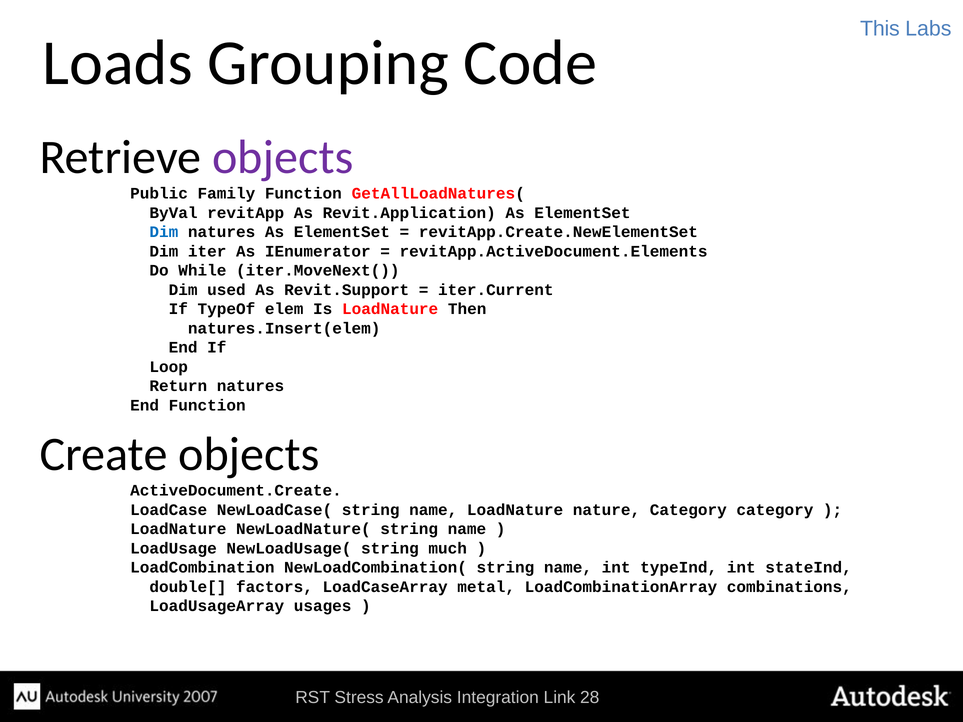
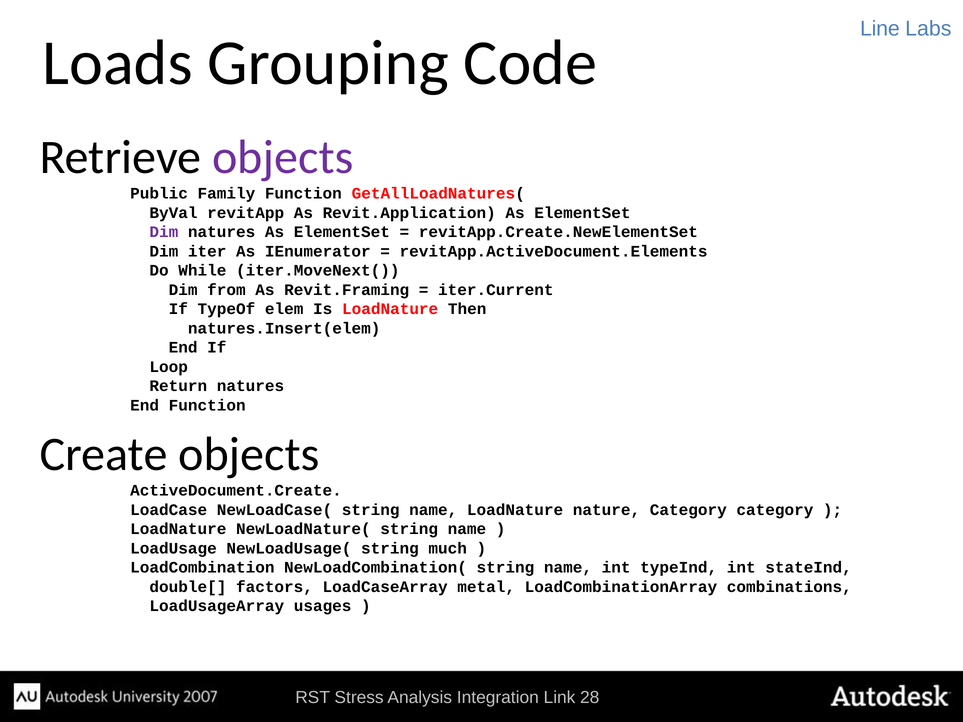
This: This -> Line
Dim at (164, 232) colour: blue -> purple
used: used -> from
Revit.Support: Revit.Support -> Revit.Framing
